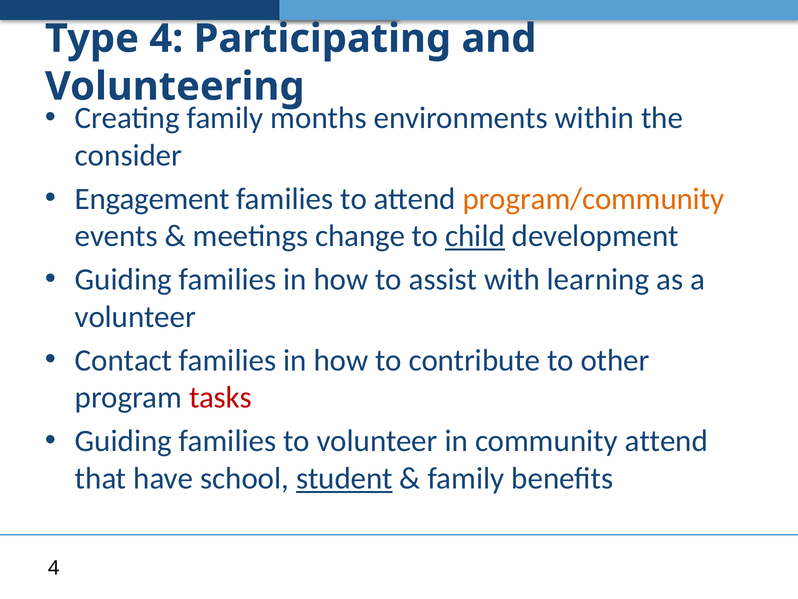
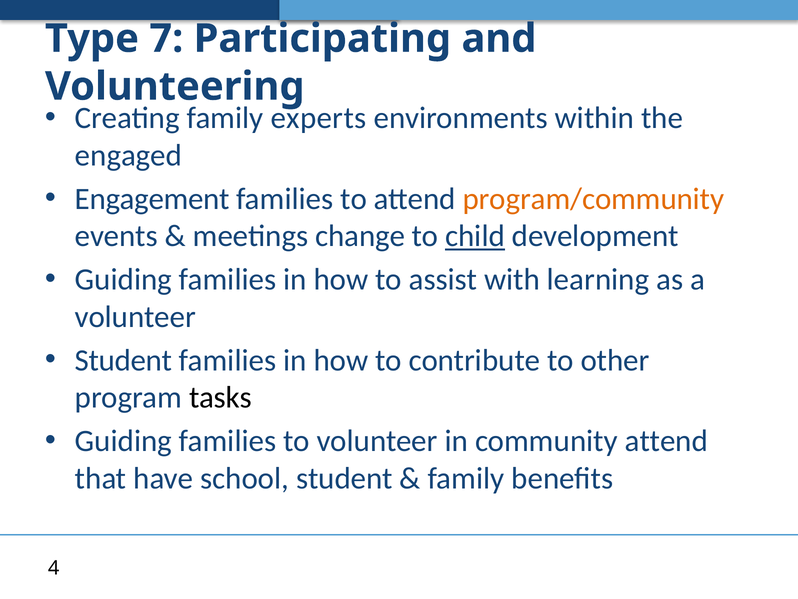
Type 4: 4 -> 7
months: months -> experts
consider: consider -> engaged
Contact at (124, 360): Contact -> Student
tasks colour: red -> black
student at (344, 478) underline: present -> none
